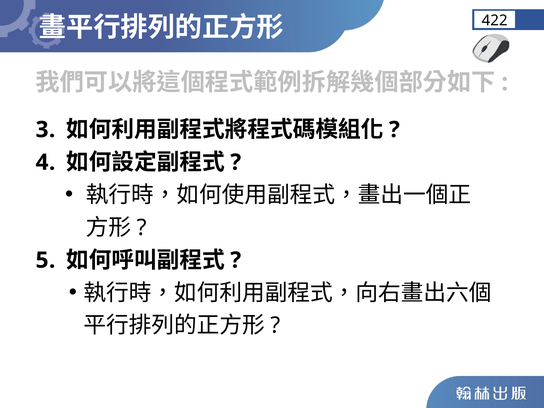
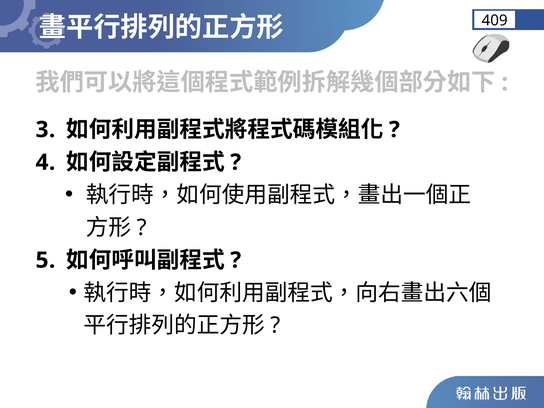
422: 422 -> 409
